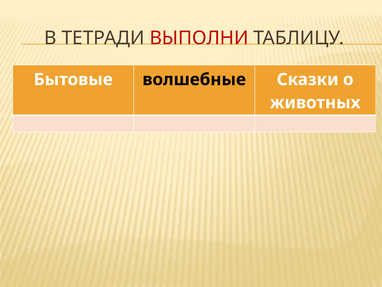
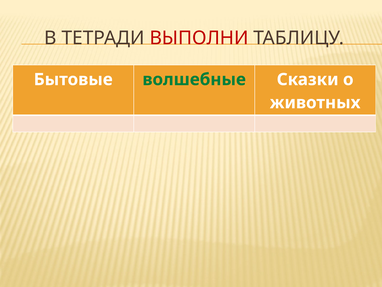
волшебные colour: black -> green
